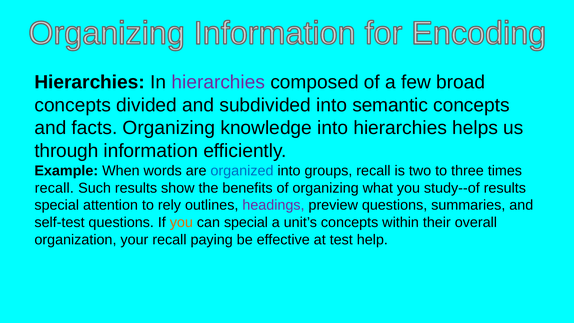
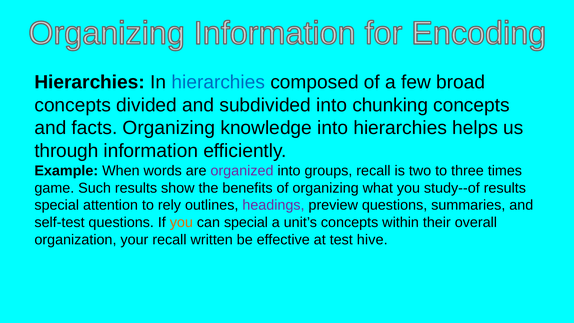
hierarchies at (218, 82) colour: purple -> blue
semantic: semantic -> chunking
organized colour: blue -> purple
recall at (54, 188): recall -> game
paying: paying -> written
help: help -> hive
